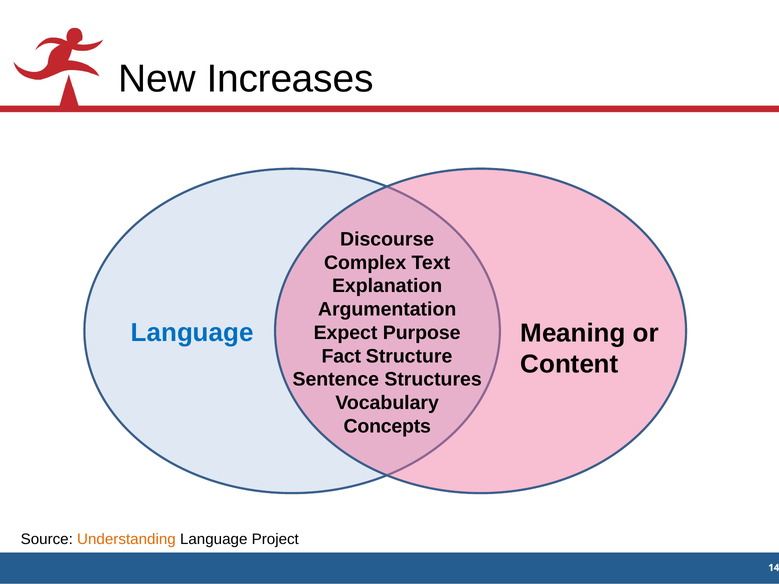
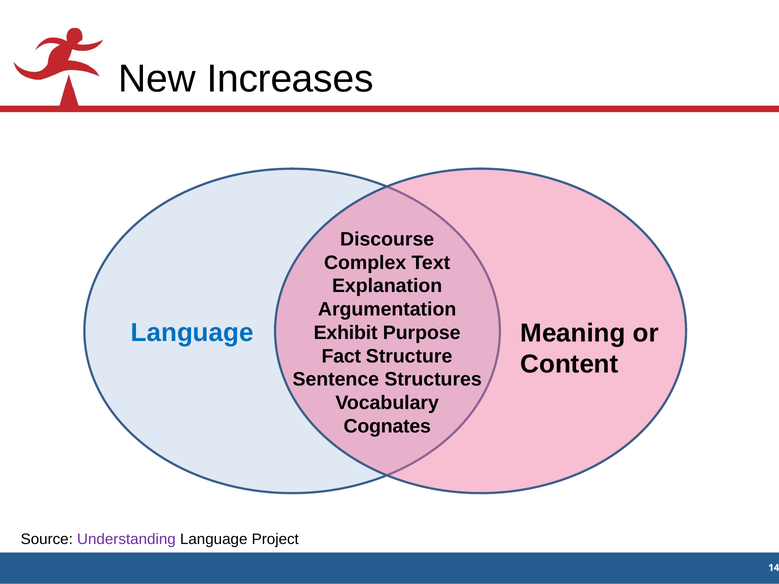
Expect: Expect -> Exhibit
Concepts: Concepts -> Cognates
Understanding colour: orange -> purple
